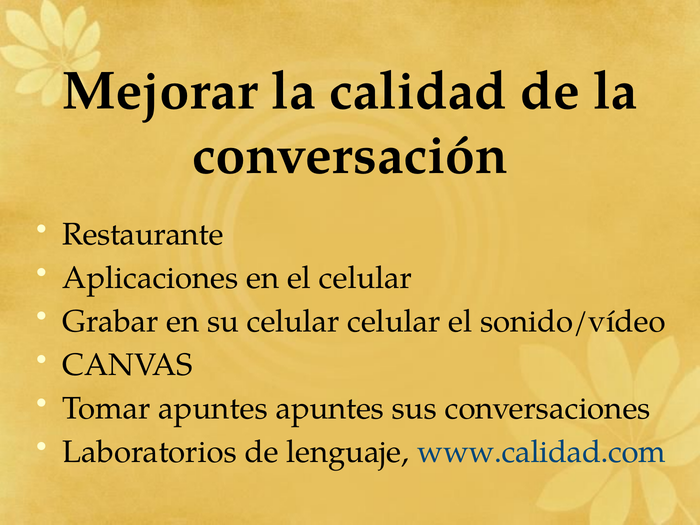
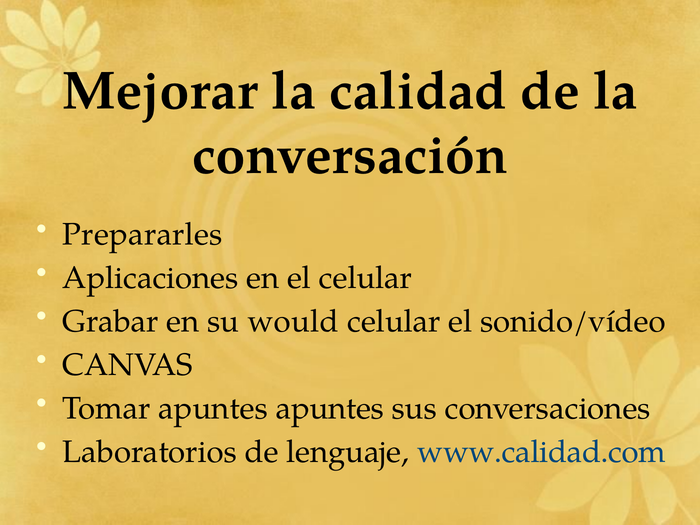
Restaurante: Restaurante -> Prepararles
su celular: celular -> would
